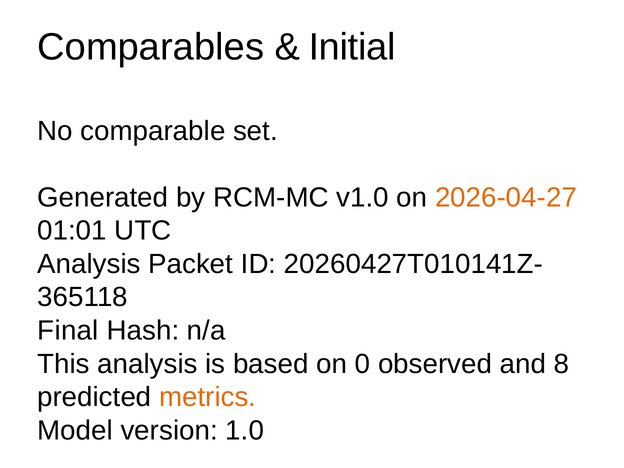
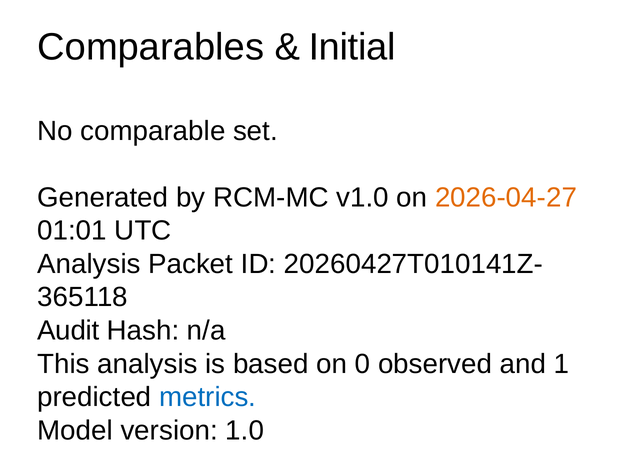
Final: Final -> Audit
8: 8 -> 1
metrics colour: orange -> blue
